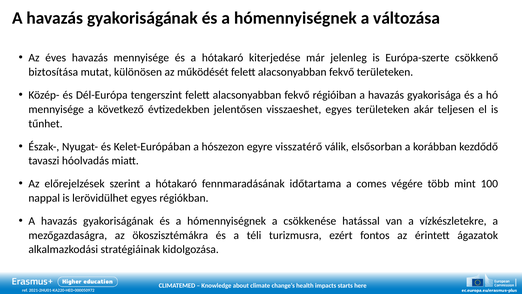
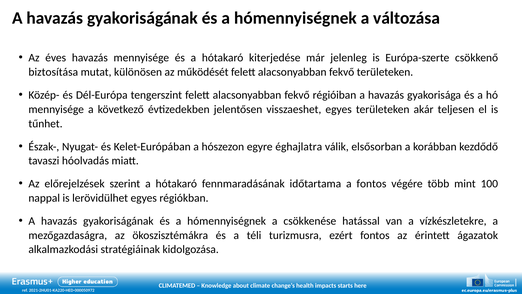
visszatérő: visszatérő -> éghajlatra
a comes: comes -> fontos
